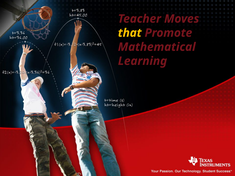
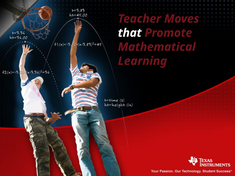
that colour: yellow -> white
